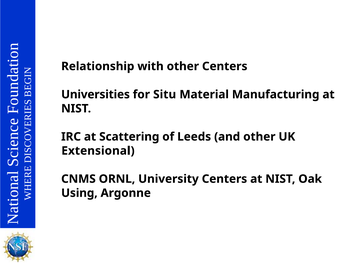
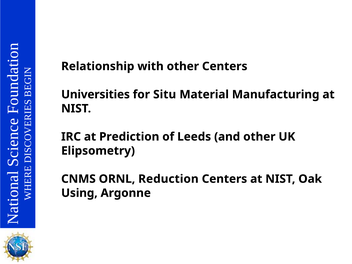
Scattering: Scattering -> Prediction
Extensional: Extensional -> Elipsometry
University: University -> Reduction
